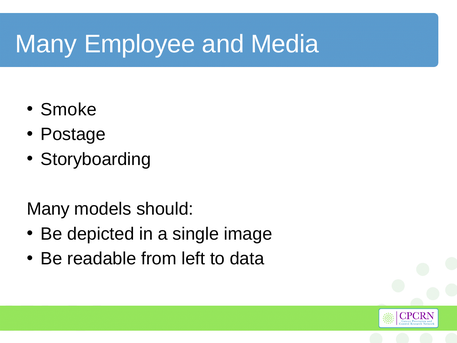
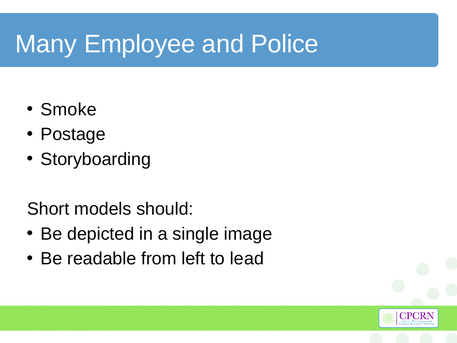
Media: Media -> Police
Many at (48, 209): Many -> Short
data: data -> lead
